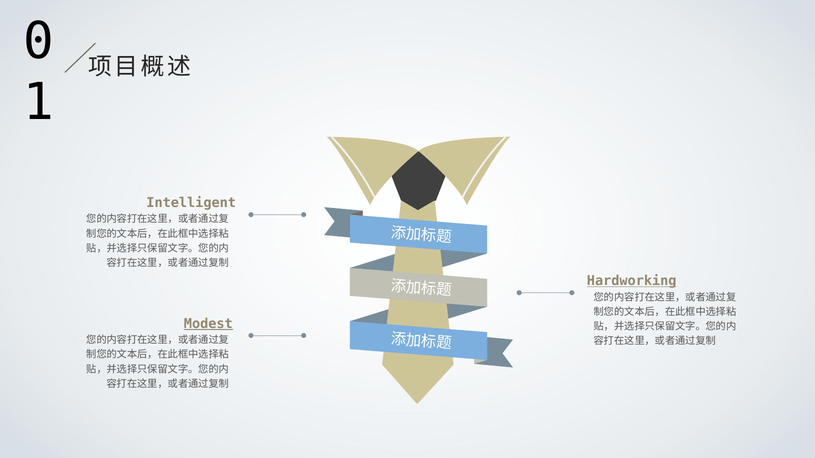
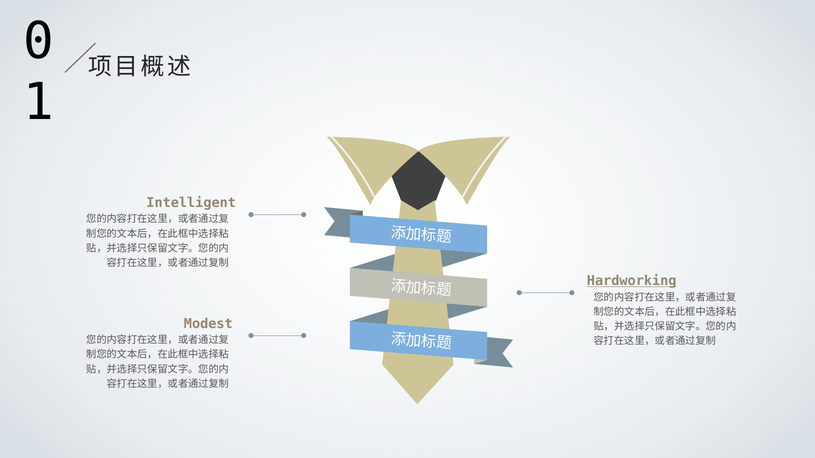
Modest underline: present -> none
